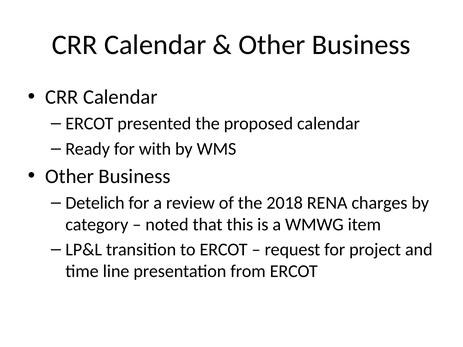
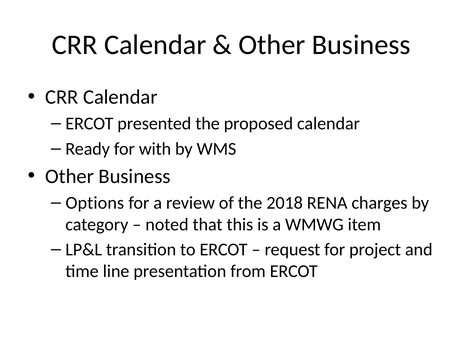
Detelich: Detelich -> Options
